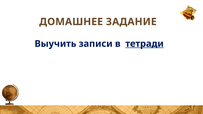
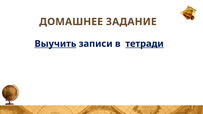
Выучить underline: none -> present
